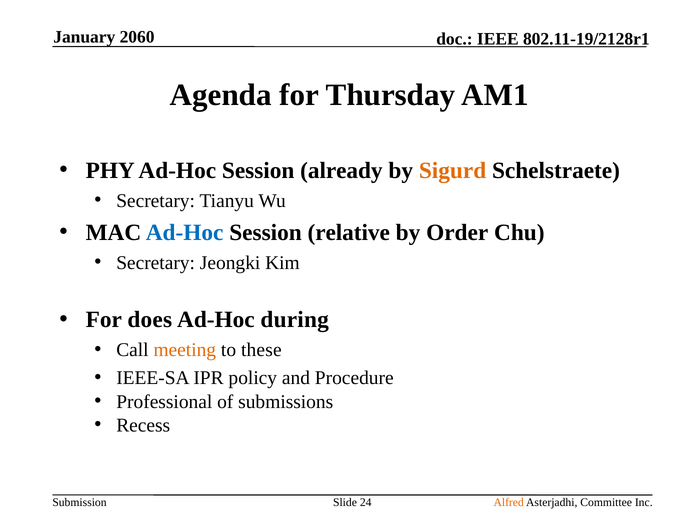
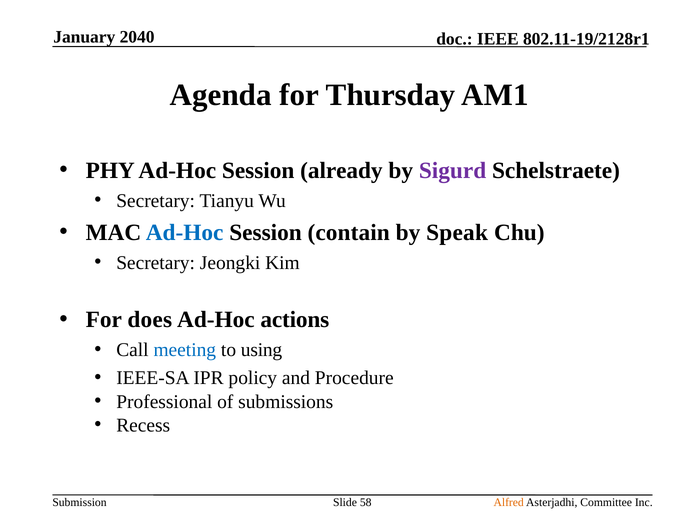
2060: 2060 -> 2040
Sigurd colour: orange -> purple
relative: relative -> contain
Order: Order -> Speak
during: during -> actions
meeting colour: orange -> blue
these: these -> using
24: 24 -> 58
